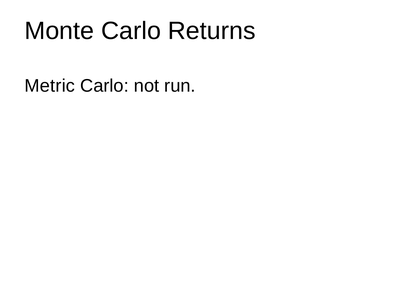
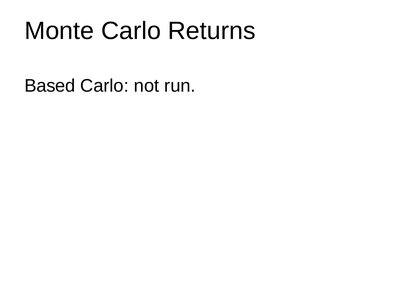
Metric: Metric -> Based
